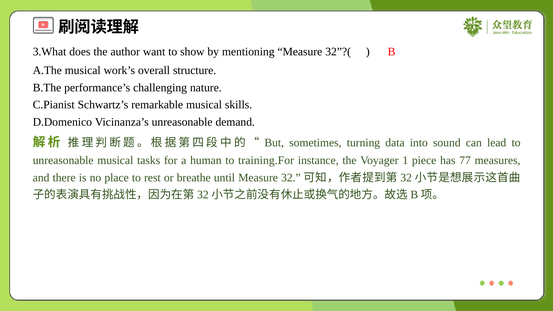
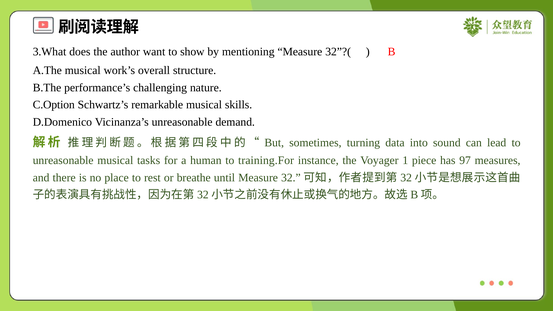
C.Pianist: C.Pianist -> C.Option
77: 77 -> 97
